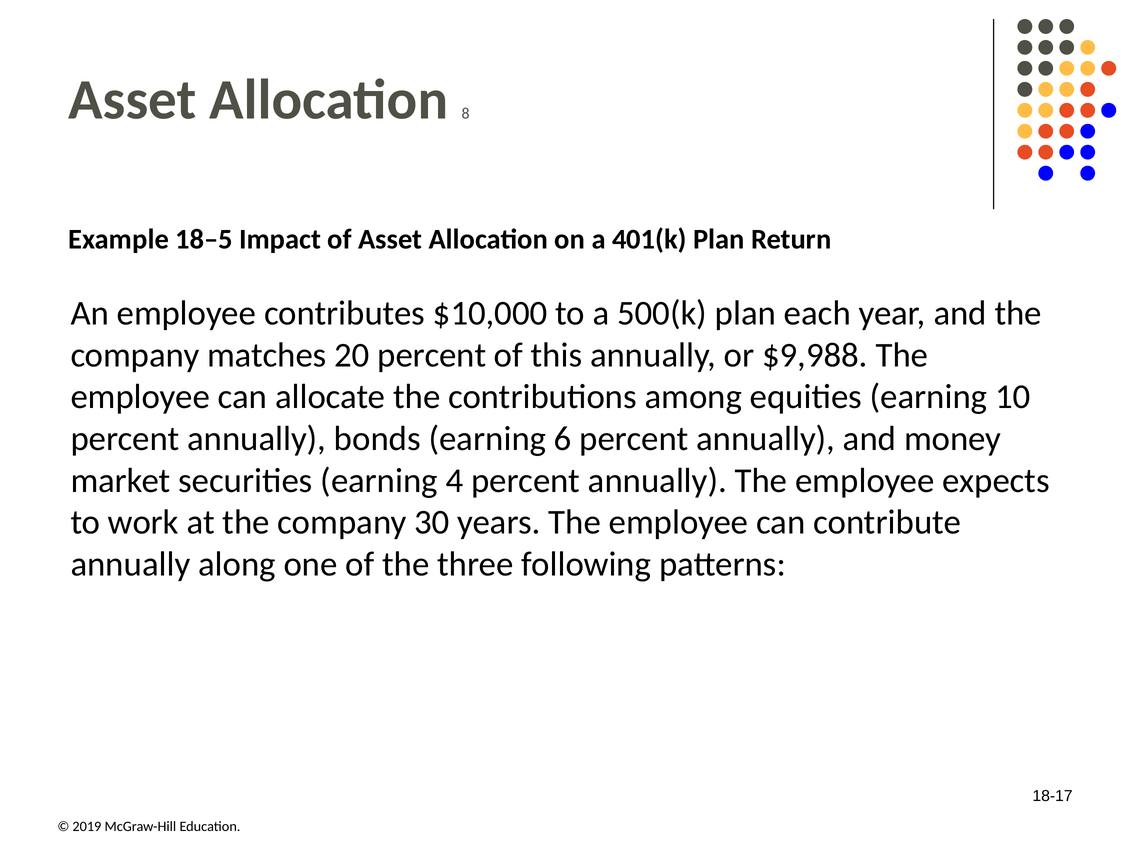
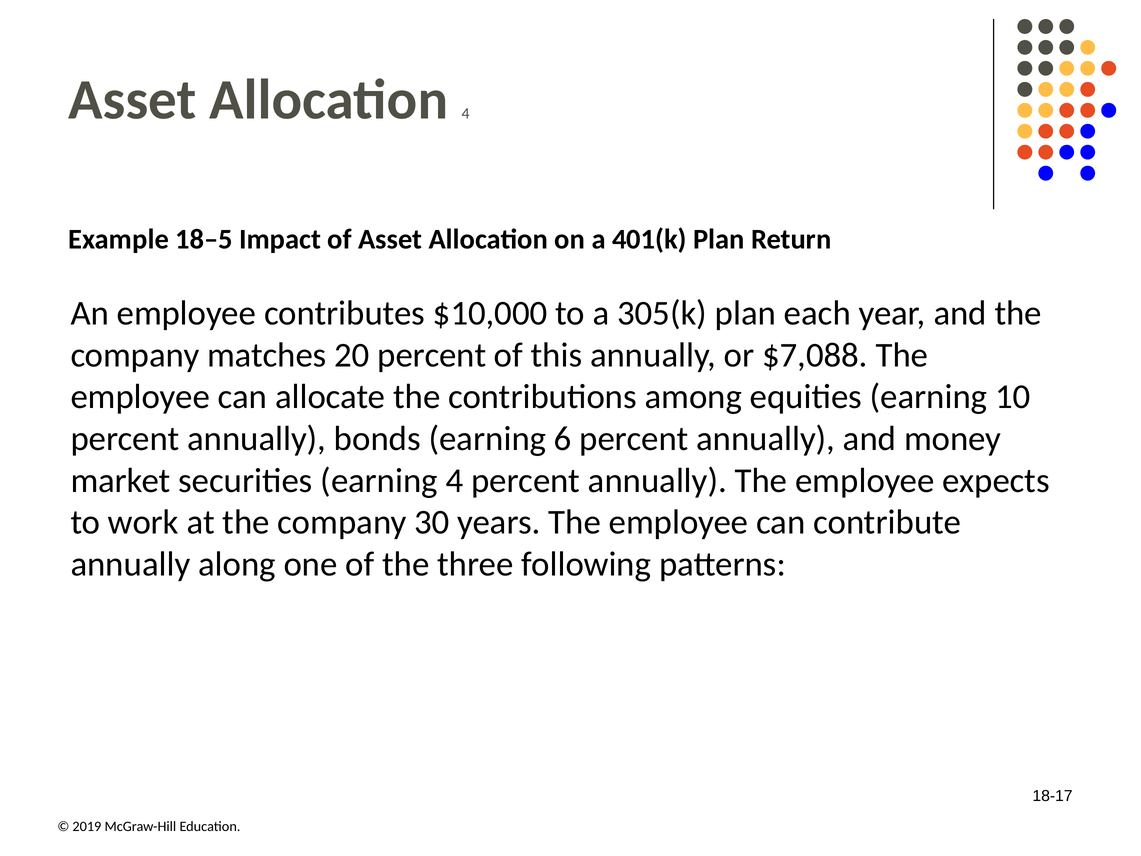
Allocation 8: 8 -> 4
500(k: 500(k -> 305(k
$9,988: $9,988 -> $7,088
